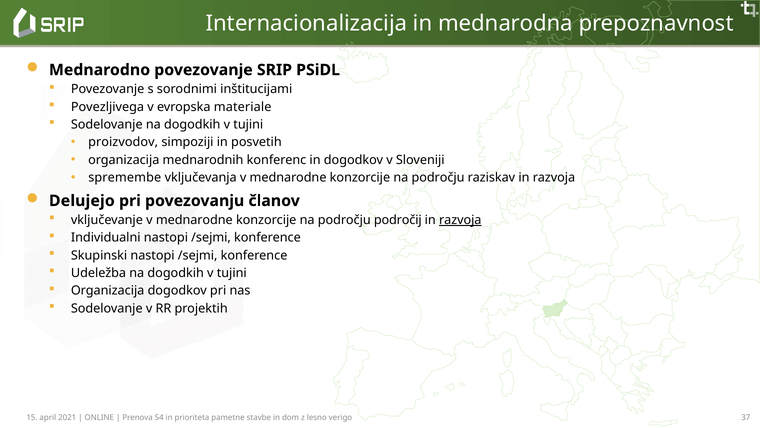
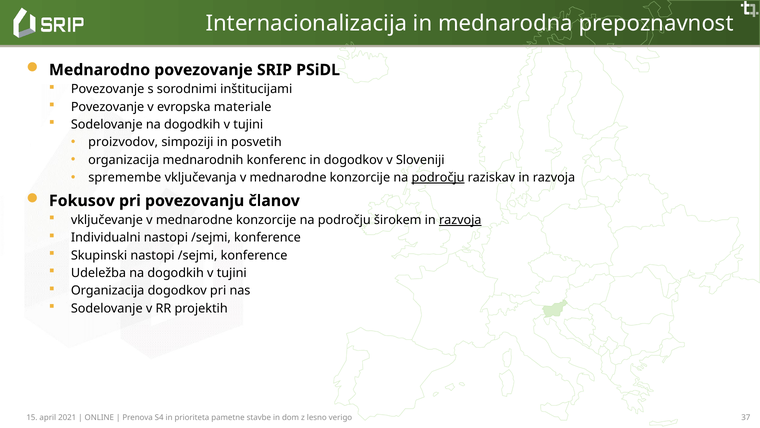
Povezljivega at (107, 107): Povezljivega -> Povezovanje
področju at (438, 177) underline: none -> present
Delujejo: Delujejo -> Fokusov
področij: področij -> širokem
